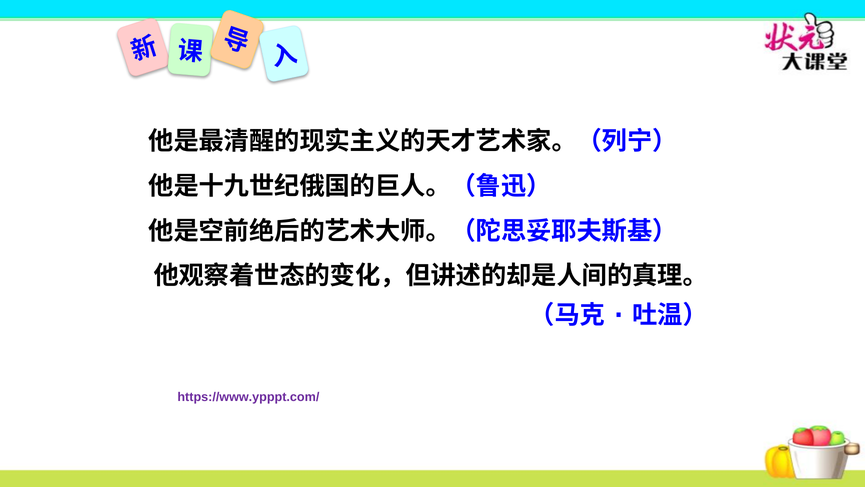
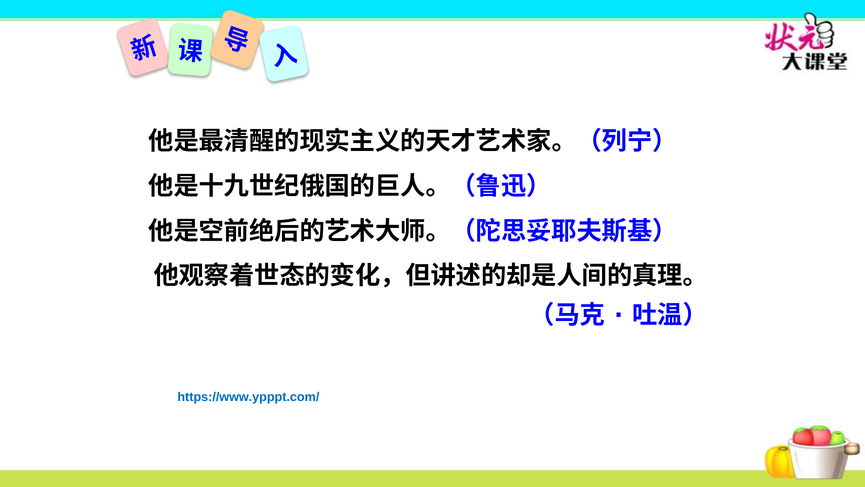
https://www.ypppt.com/ colour: purple -> blue
